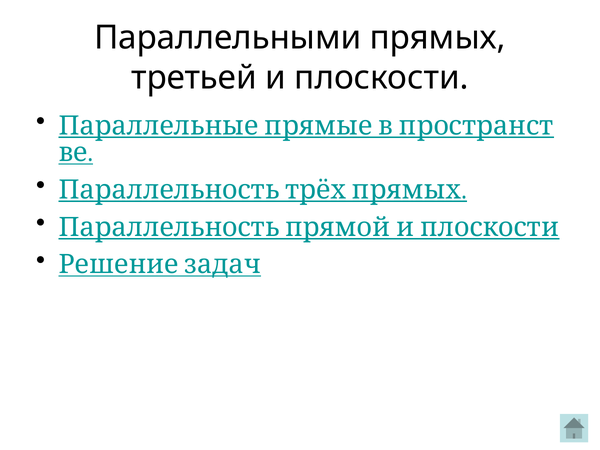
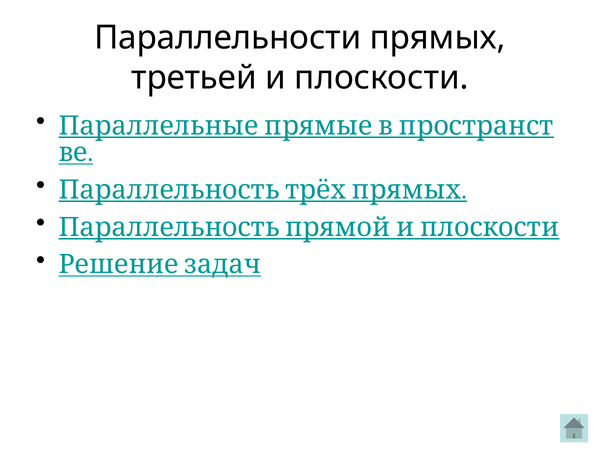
Параллельными: Параллельными -> Параллельности
